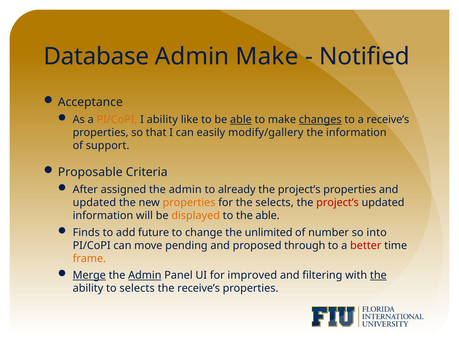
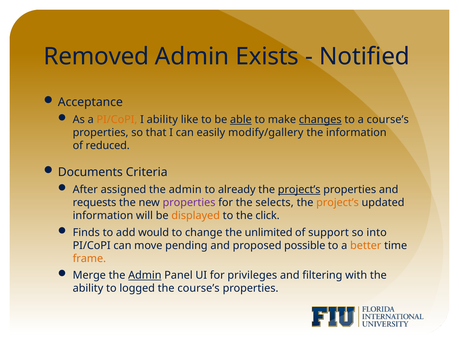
Database: Database -> Removed
Admin Make: Make -> Exists
a receive’s: receive’s -> course’s
support: support -> reduced
Proposable: Proposable -> Documents
project’s at (299, 190) underline: none -> present
updated at (94, 203): updated -> requests
properties at (189, 203) colour: orange -> purple
project’s at (338, 203) colour: red -> orange
the able: able -> click
future: future -> would
number: number -> support
through: through -> possible
better colour: red -> orange
Merge underline: present -> none
improved: improved -> privileges
the at (378, 276) underline: present -> none
to selects: selects -> logged
the receive’s: receive’s -> course’s
